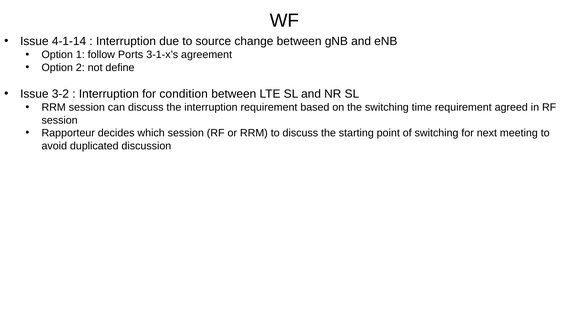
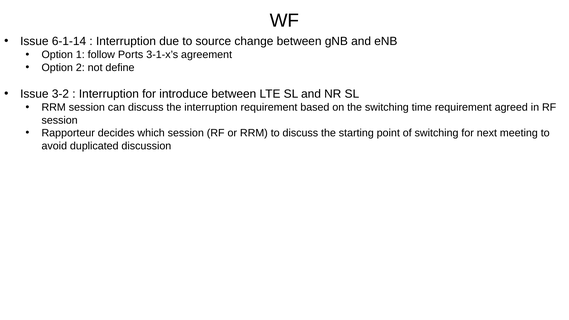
4-1-14: 4-1-14 -> 6-1-14
condition: condition -> introduce
